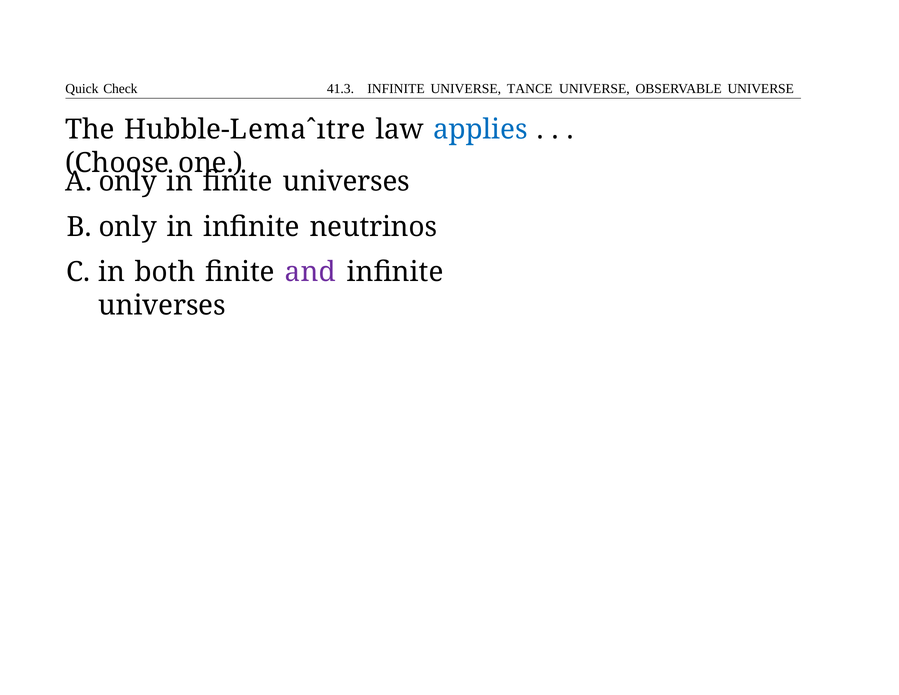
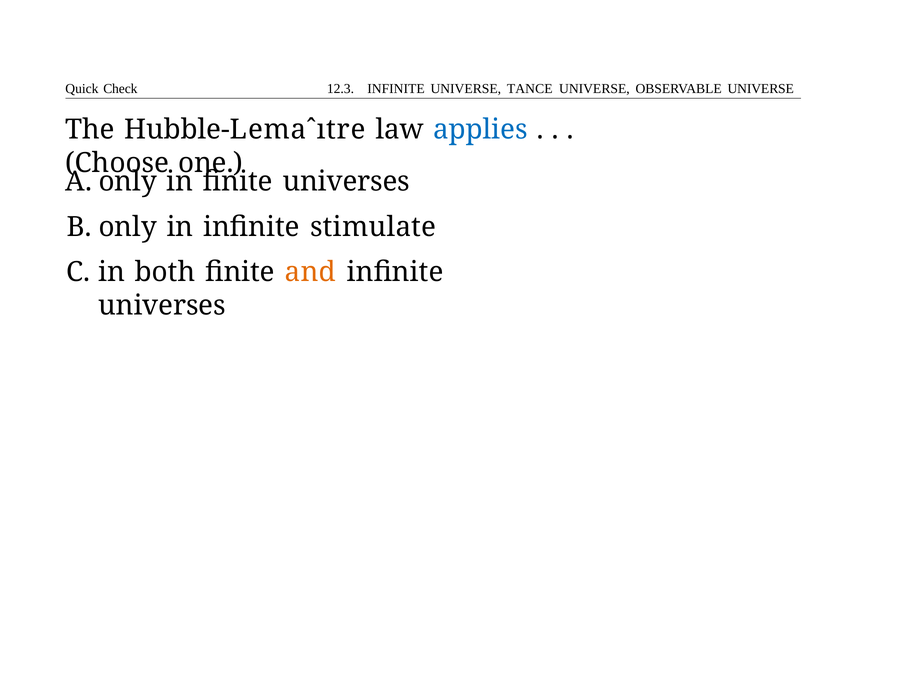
41.3: 41.3 -> 12.3
neutrinos: neutrinos -> stimulate
and colour: purple -> orange
